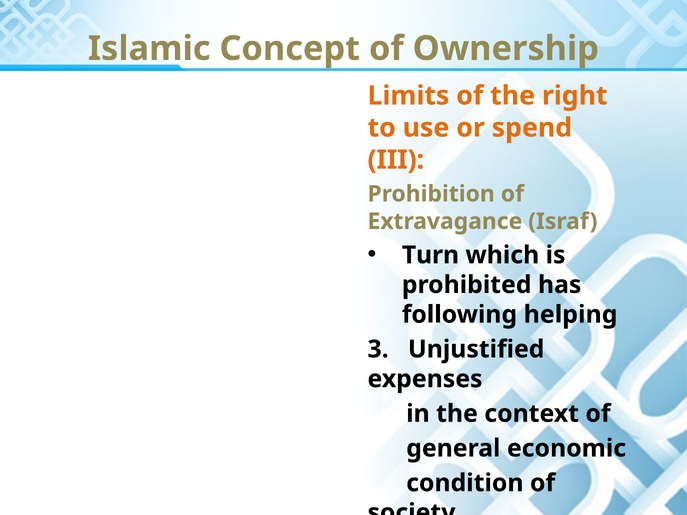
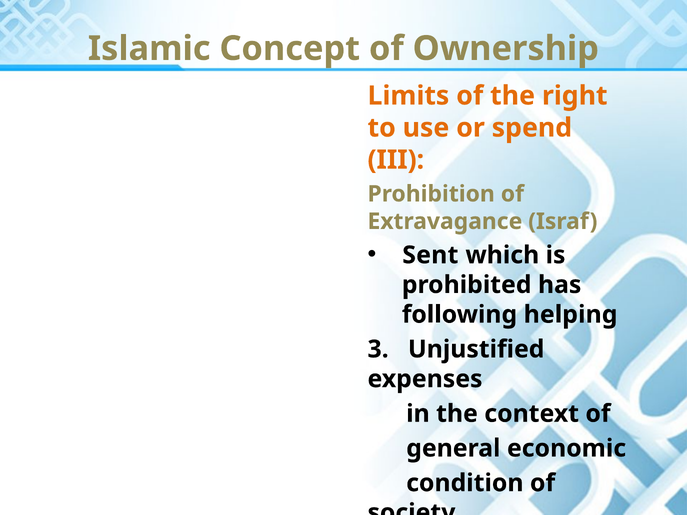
Turn: Turn -> Sent
